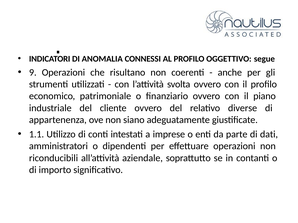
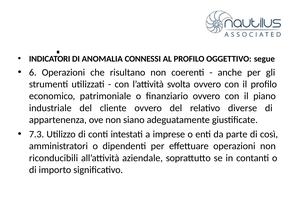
9: 9 -> 6
1.1: 1.1 -> 7.3
dati: dati -> così
